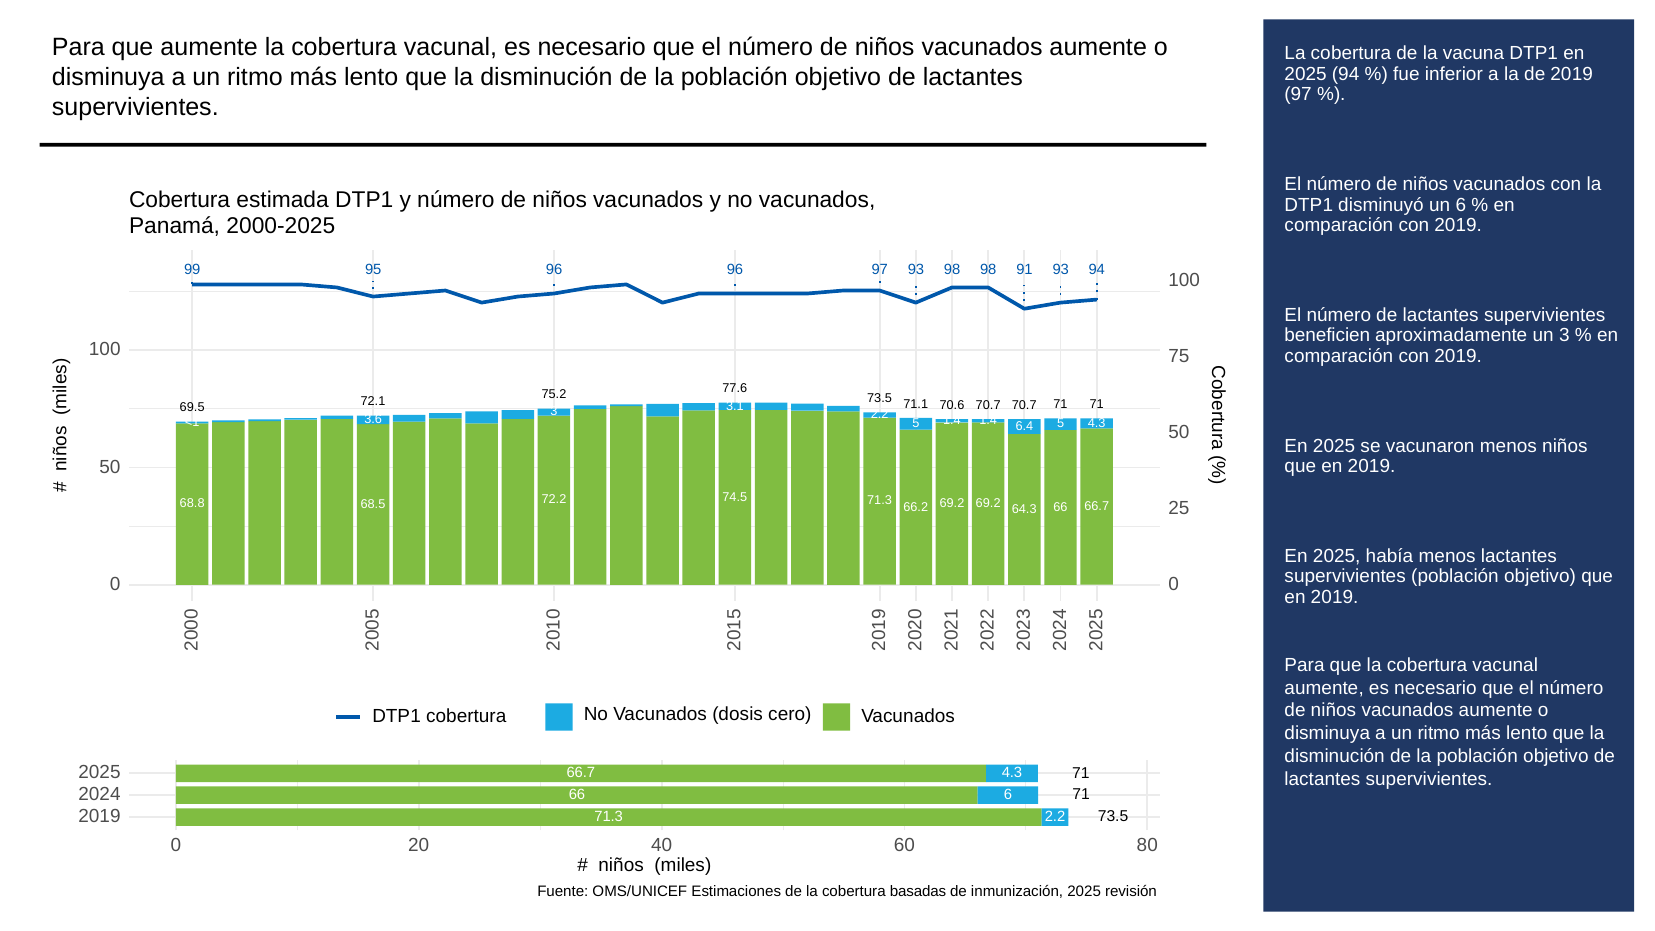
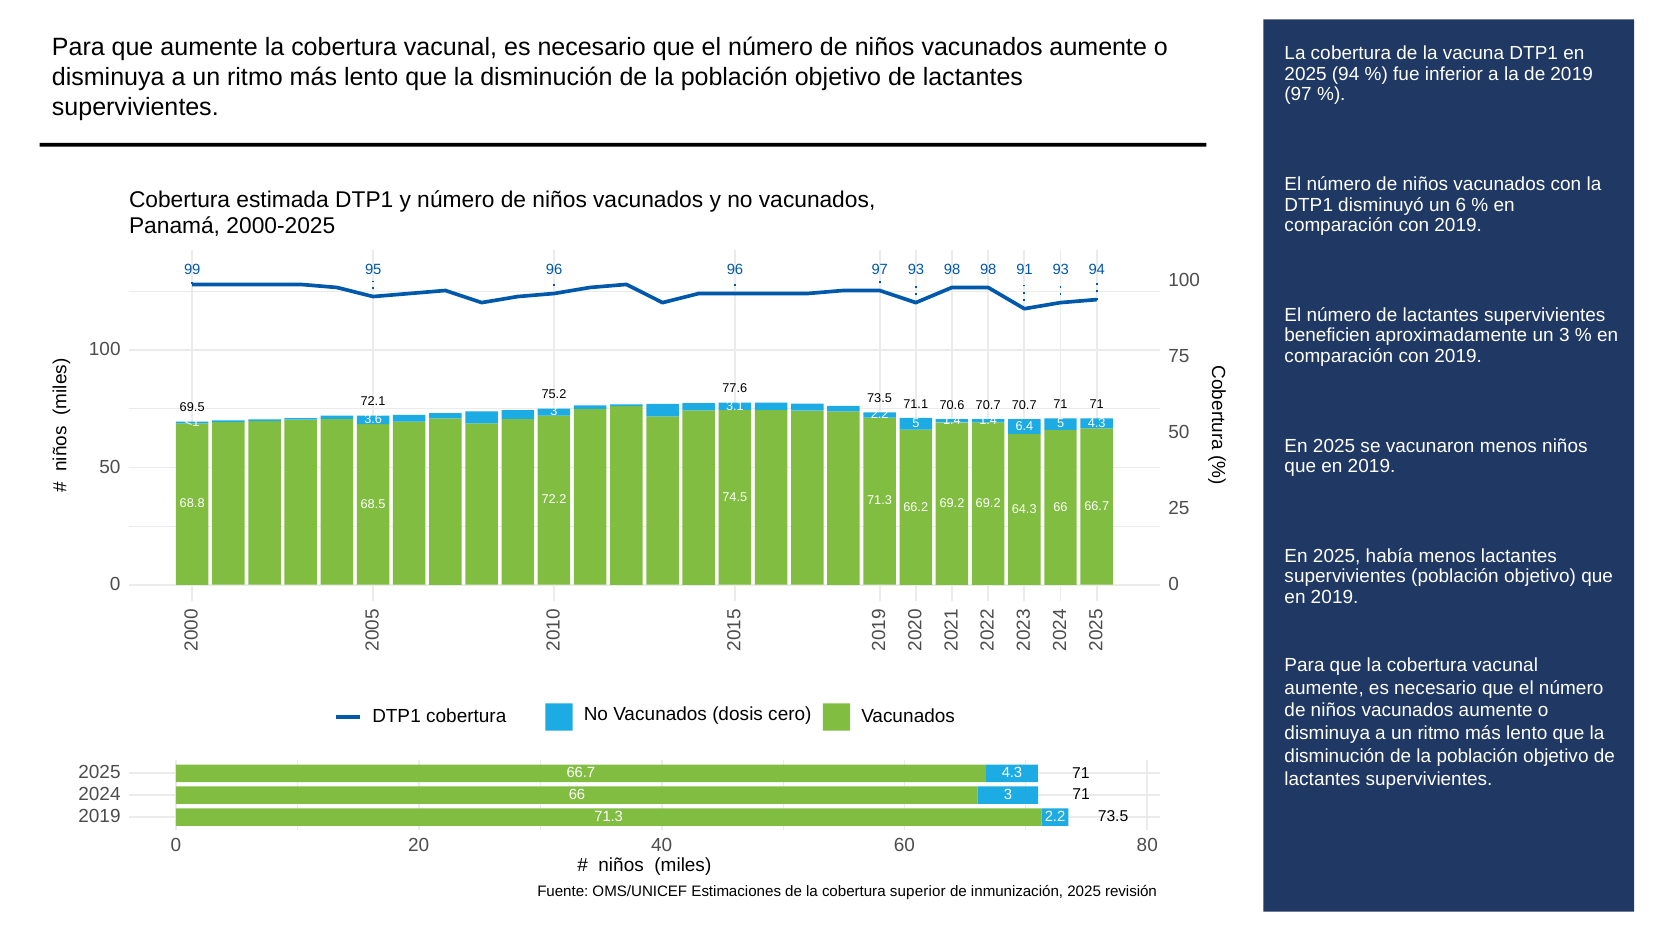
66 6: 6 -> 3
basadas: basadas -> superior
